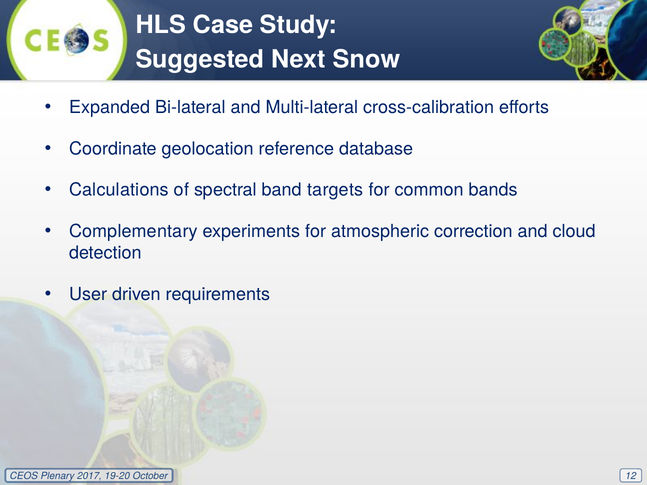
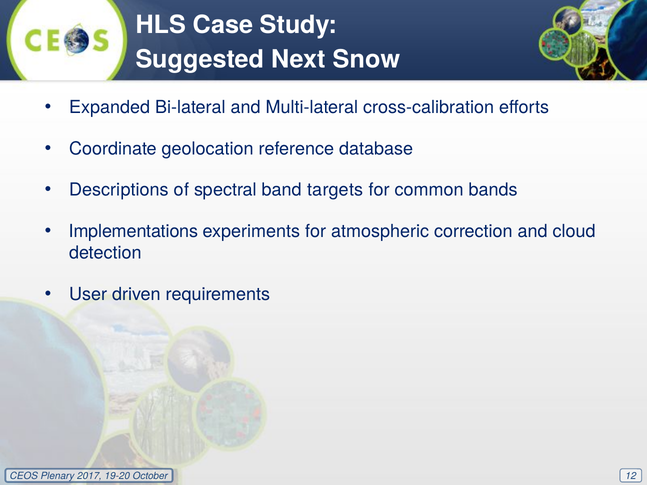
Calculations: Calculations -> Descriptions
Complementary: Complementary -> Implementations
